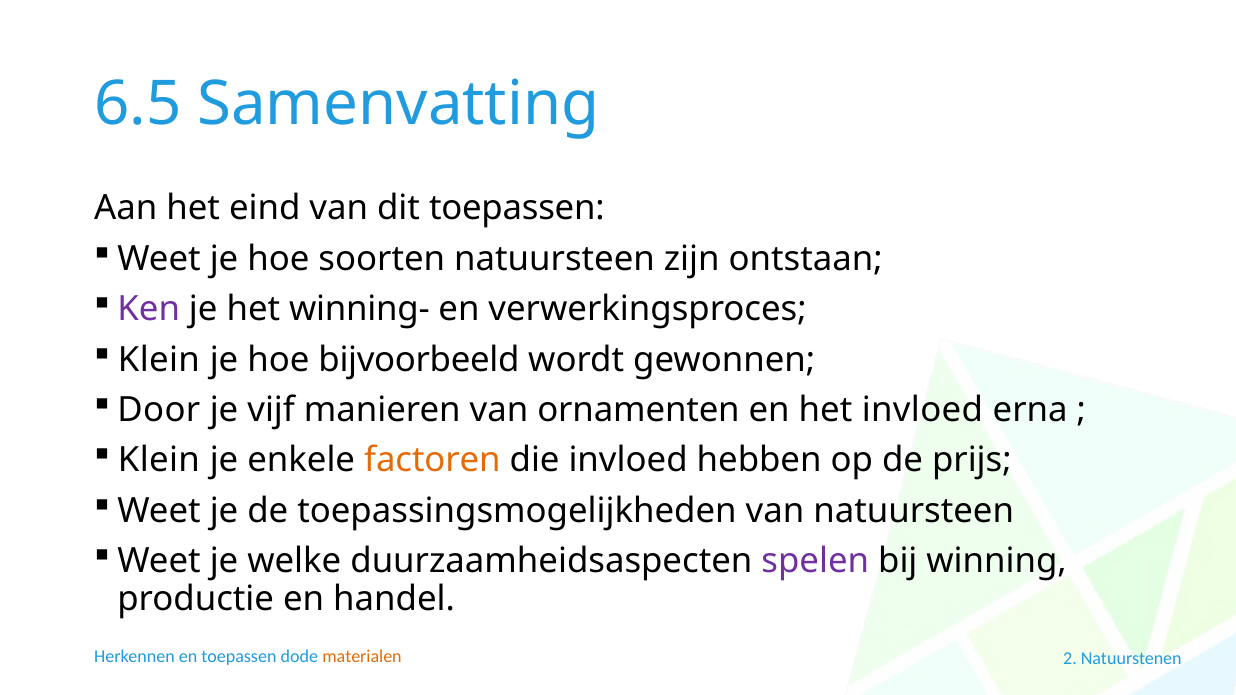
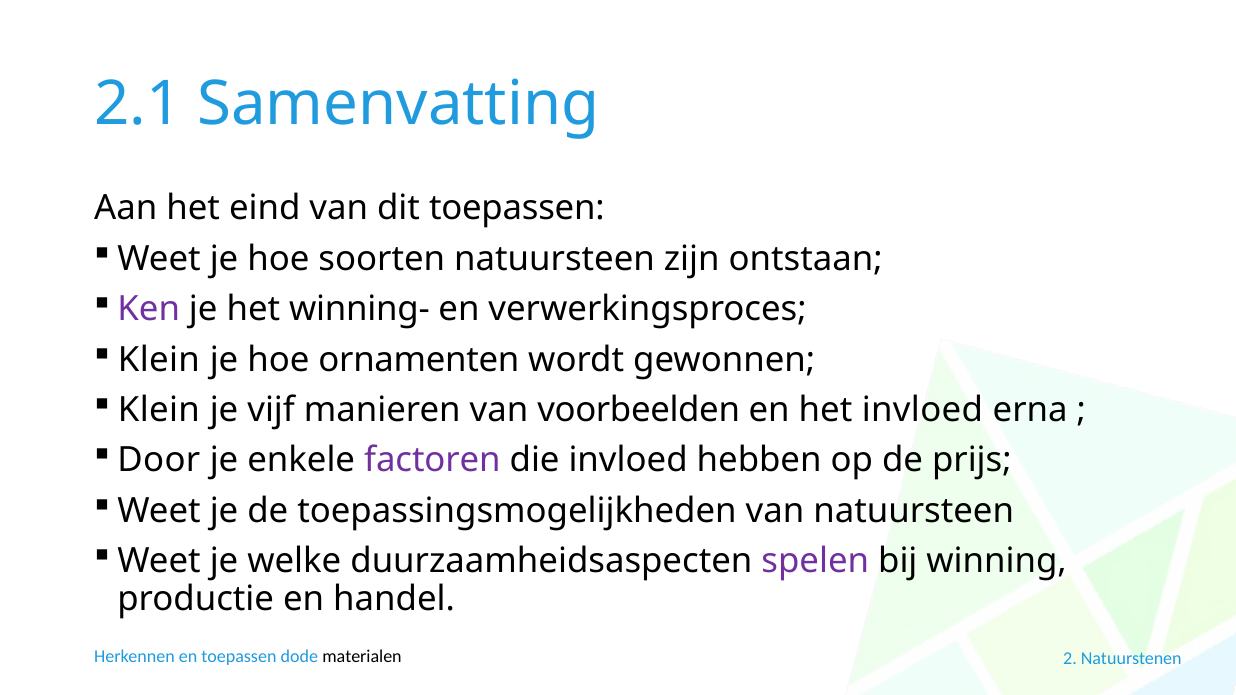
6.5: 6.5 -> 2.1
bijvoorbeeld: bijvoorbeeld -> ornamenten
Door at (159, 410): Door -> Klein
ornamenten: ornamenten -> voorbeelden
Klein at (159, 461): Klein -> Door
factoren colour: orange -> purple
materialen colour: orange -> black
